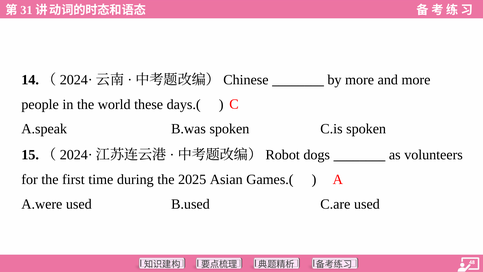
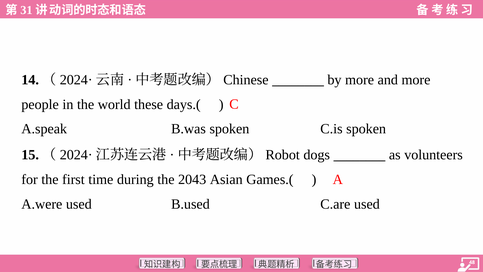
2025: 2025 -> 2043
